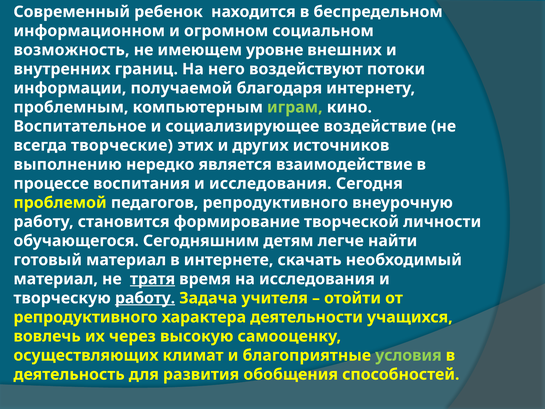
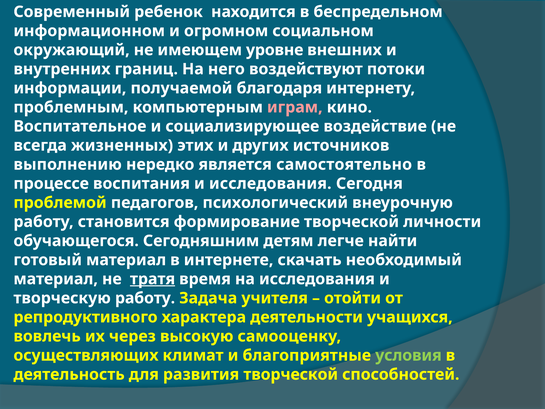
возможность: возможность -> окружающий
играм colour: light green -> pink
творческие: творческие -> жизненных
взаимодействие: взаимодействие -> самостоятельно
педагогов репродуктивного: репродуктивного -> психологический
работу at (145, 298) underline: present -> none
развития обобщения: обобщения -> творческой
